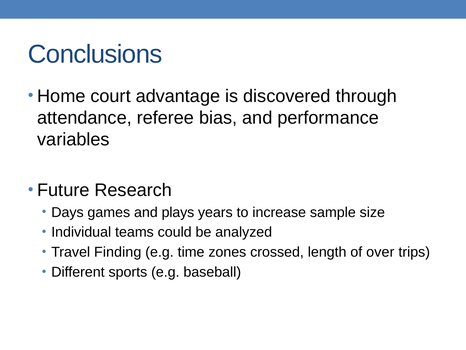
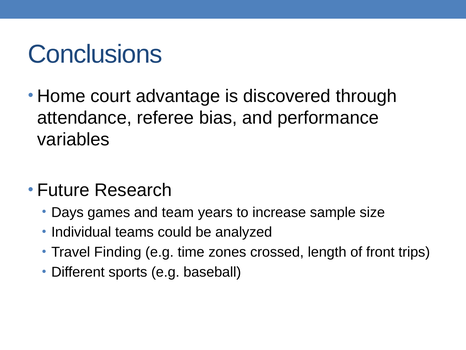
plays: plays -> team
over: over -> front
